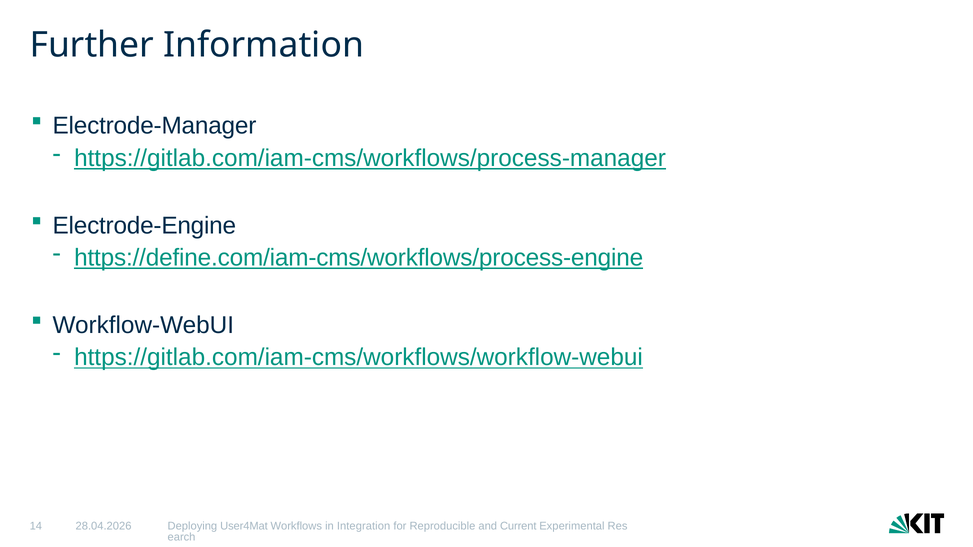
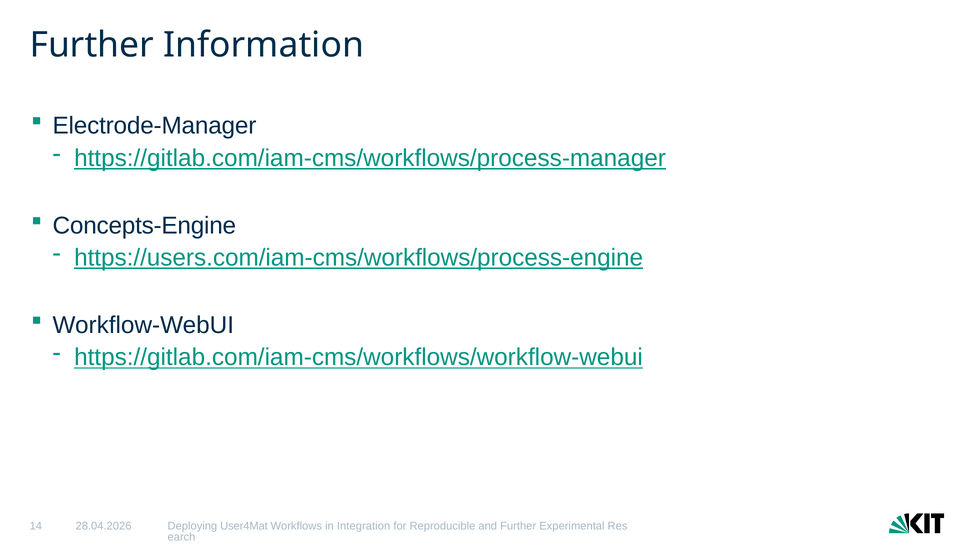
Electrode-Engine: Electrode-Engine -> Concepts-Engine
https://define.com/iam-cms/workflows/process-engine: https://define.com/iam-cms/workflows/process-engine -> https://users.com/iam-cms/workflows/process-engine
and Current: Current -> Further
